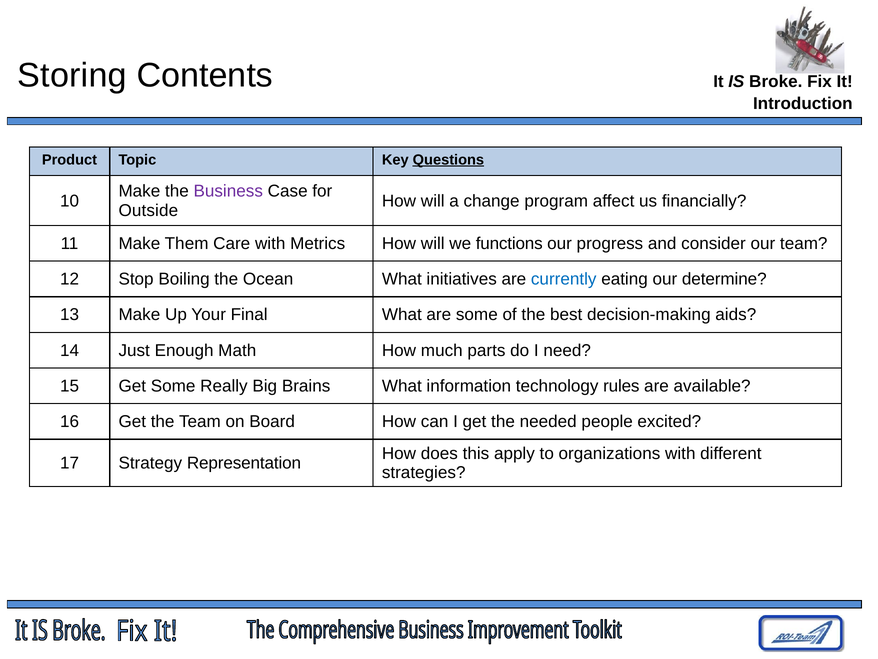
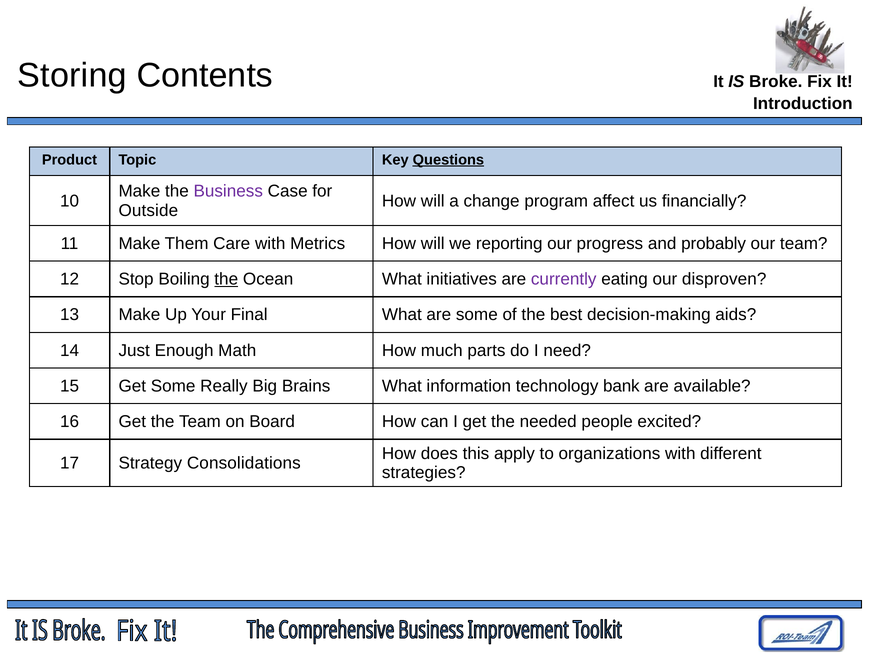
functions: functions -> reporting
consider: consider -> probably
the at (226, 279) underline: none -> present
currently colour: blue -> purple
determine: determine -> disproven
rules: rules -> bank
Representation: Representation -> Consolidations
